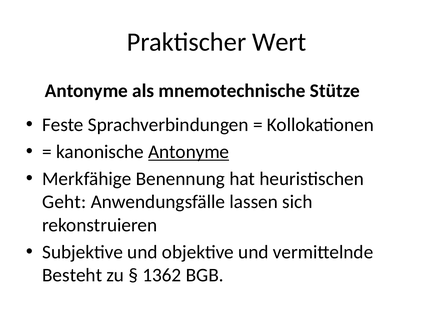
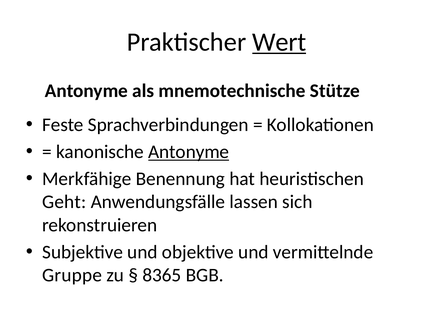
Wert underline: none -> present
Besteht: Besteht -> Gruppe
1362: 1362 -> 8365
